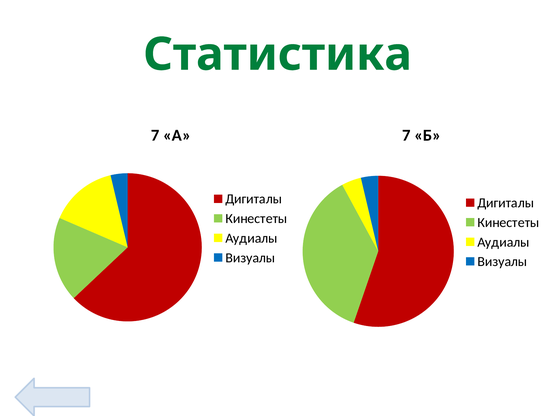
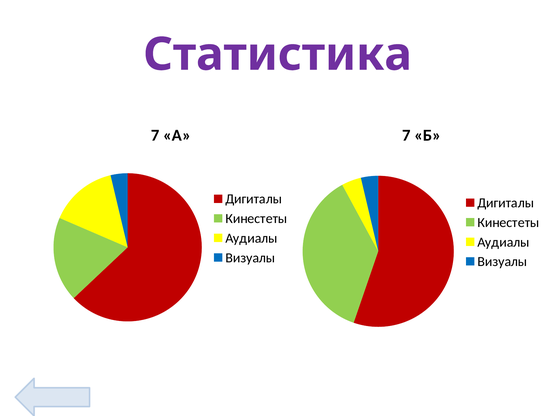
Статистика colour: green -> purple
